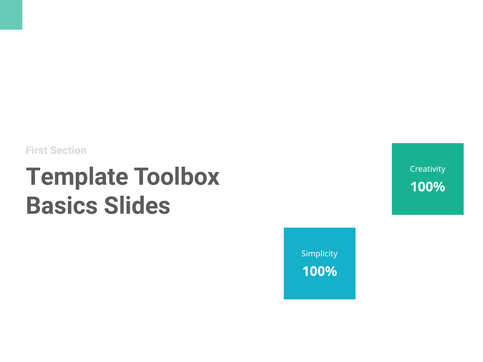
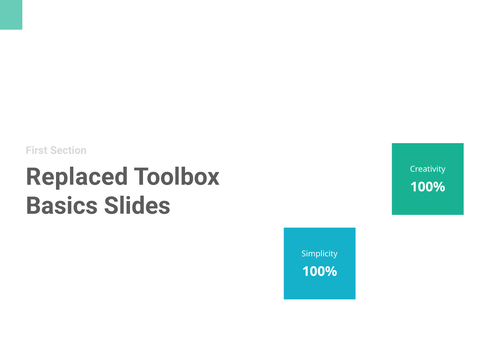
Template: Template -> Replaced
